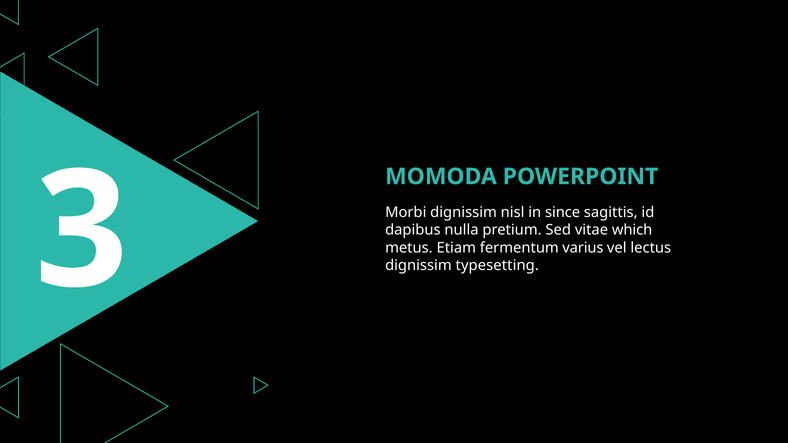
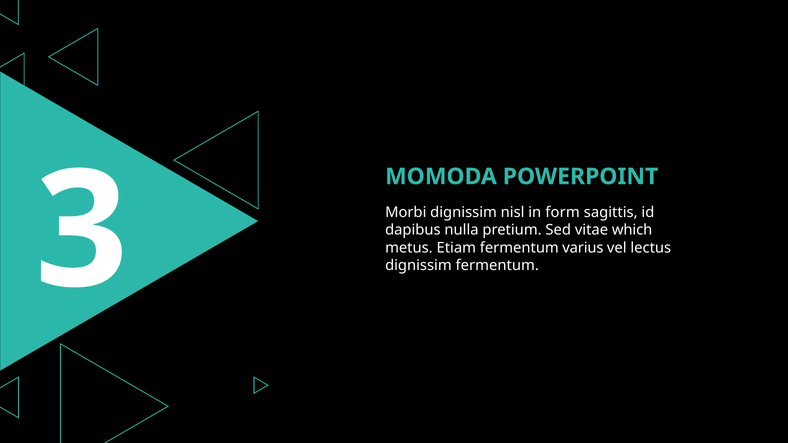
since: since -> form
dignissim typesetting: typesetting -> fermentum
